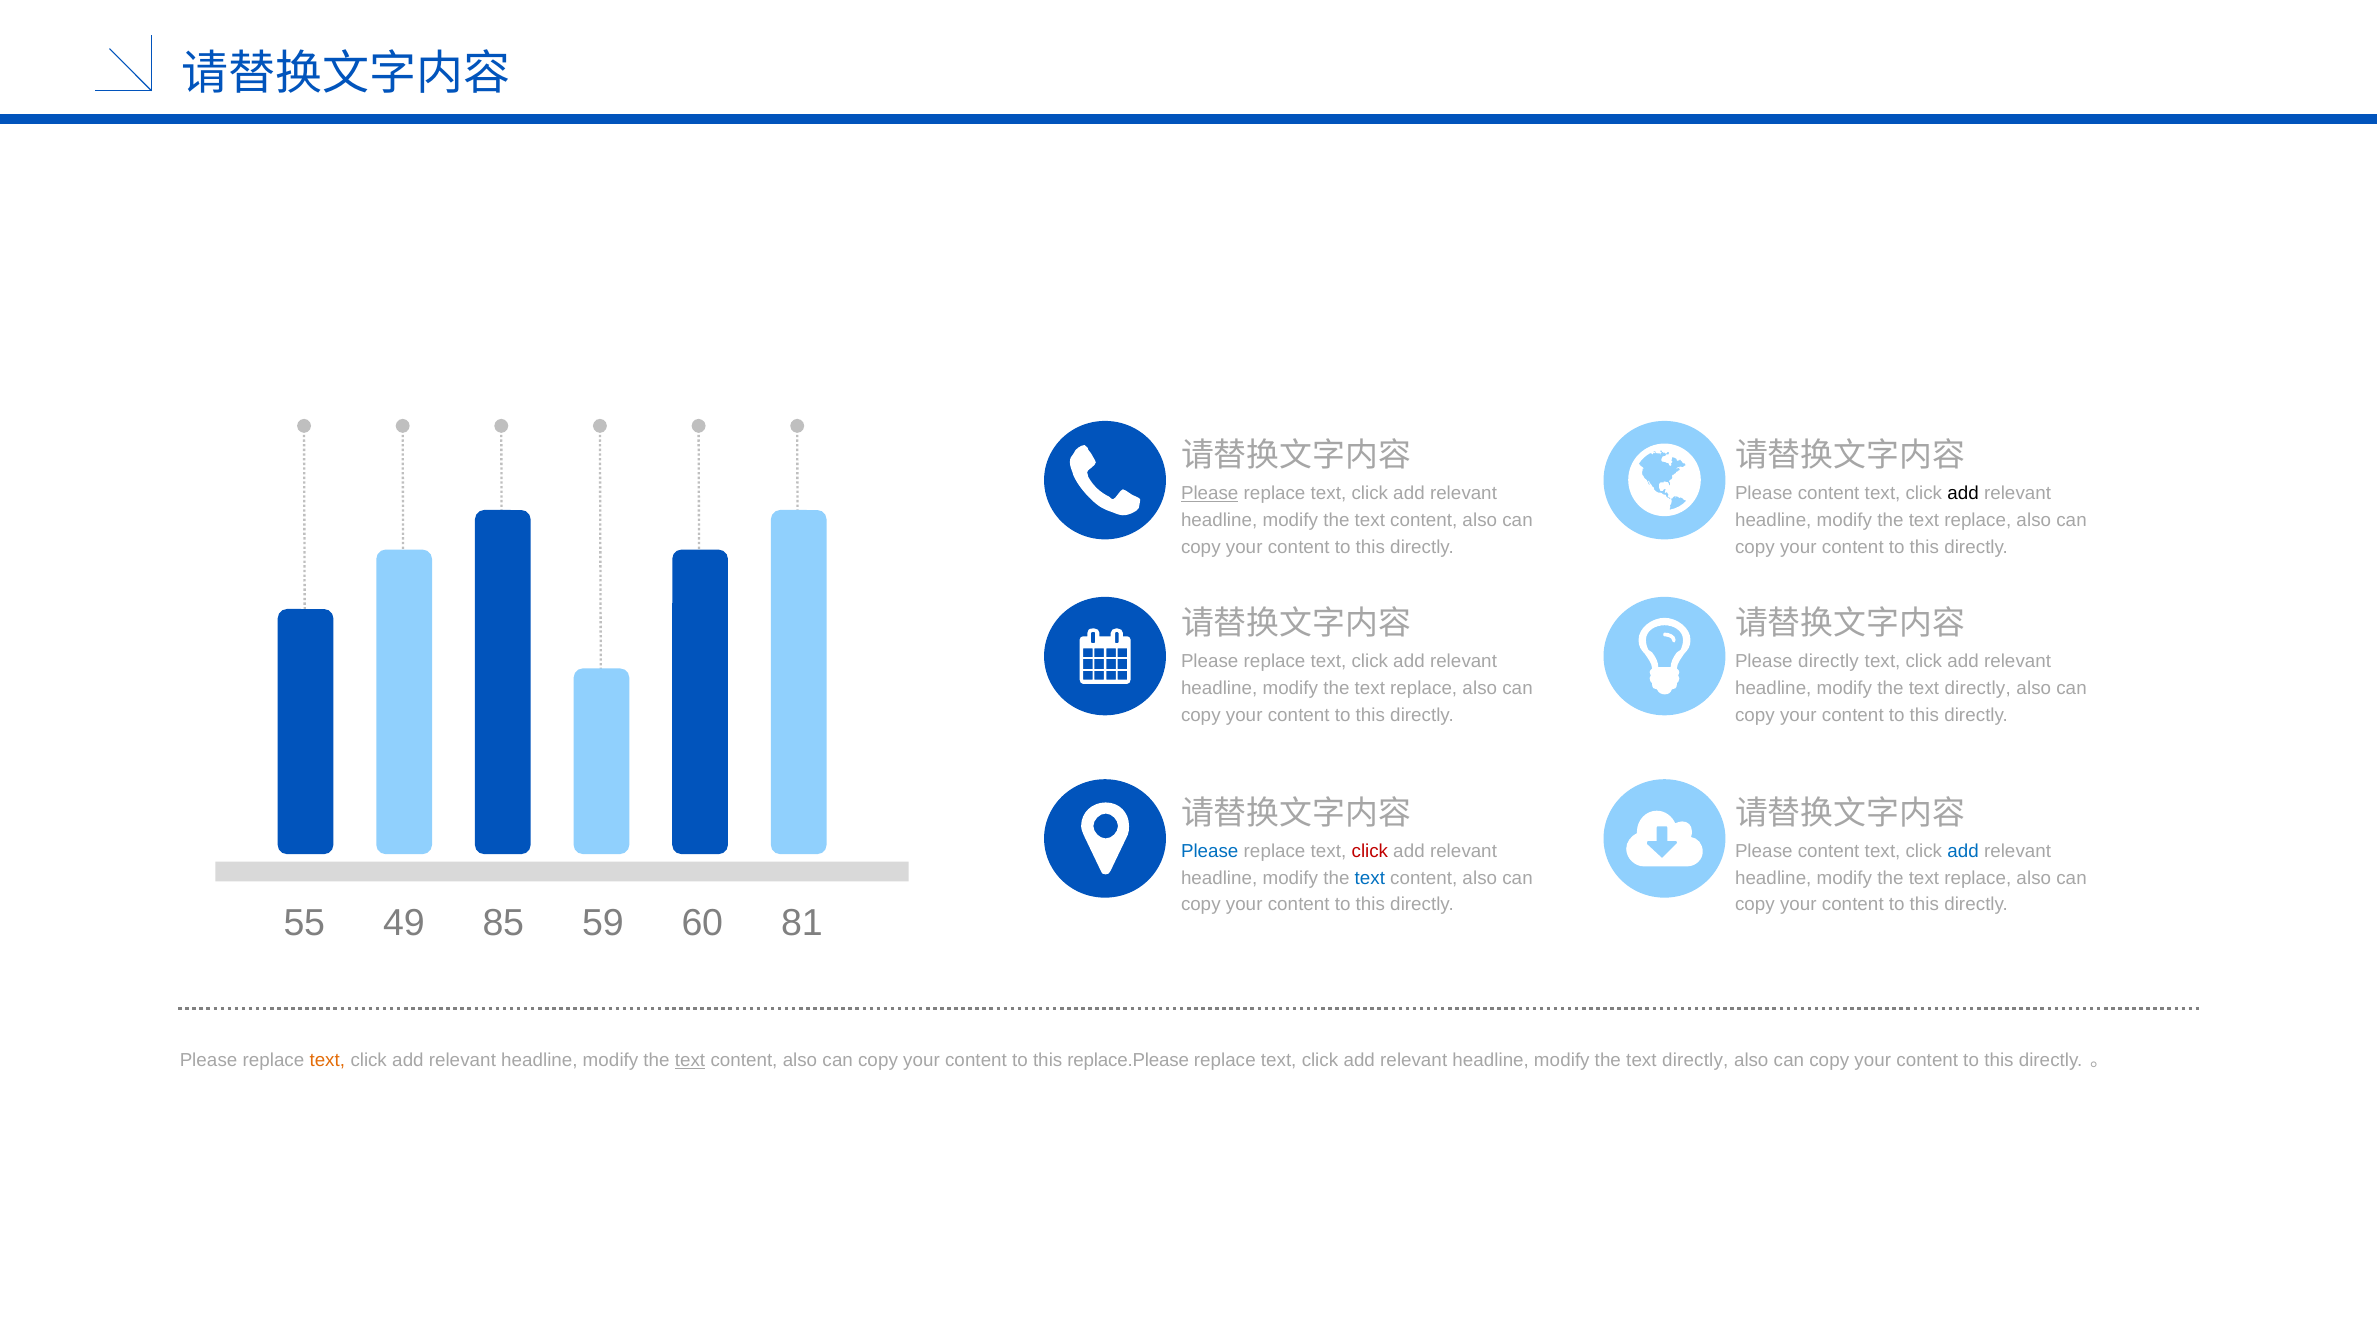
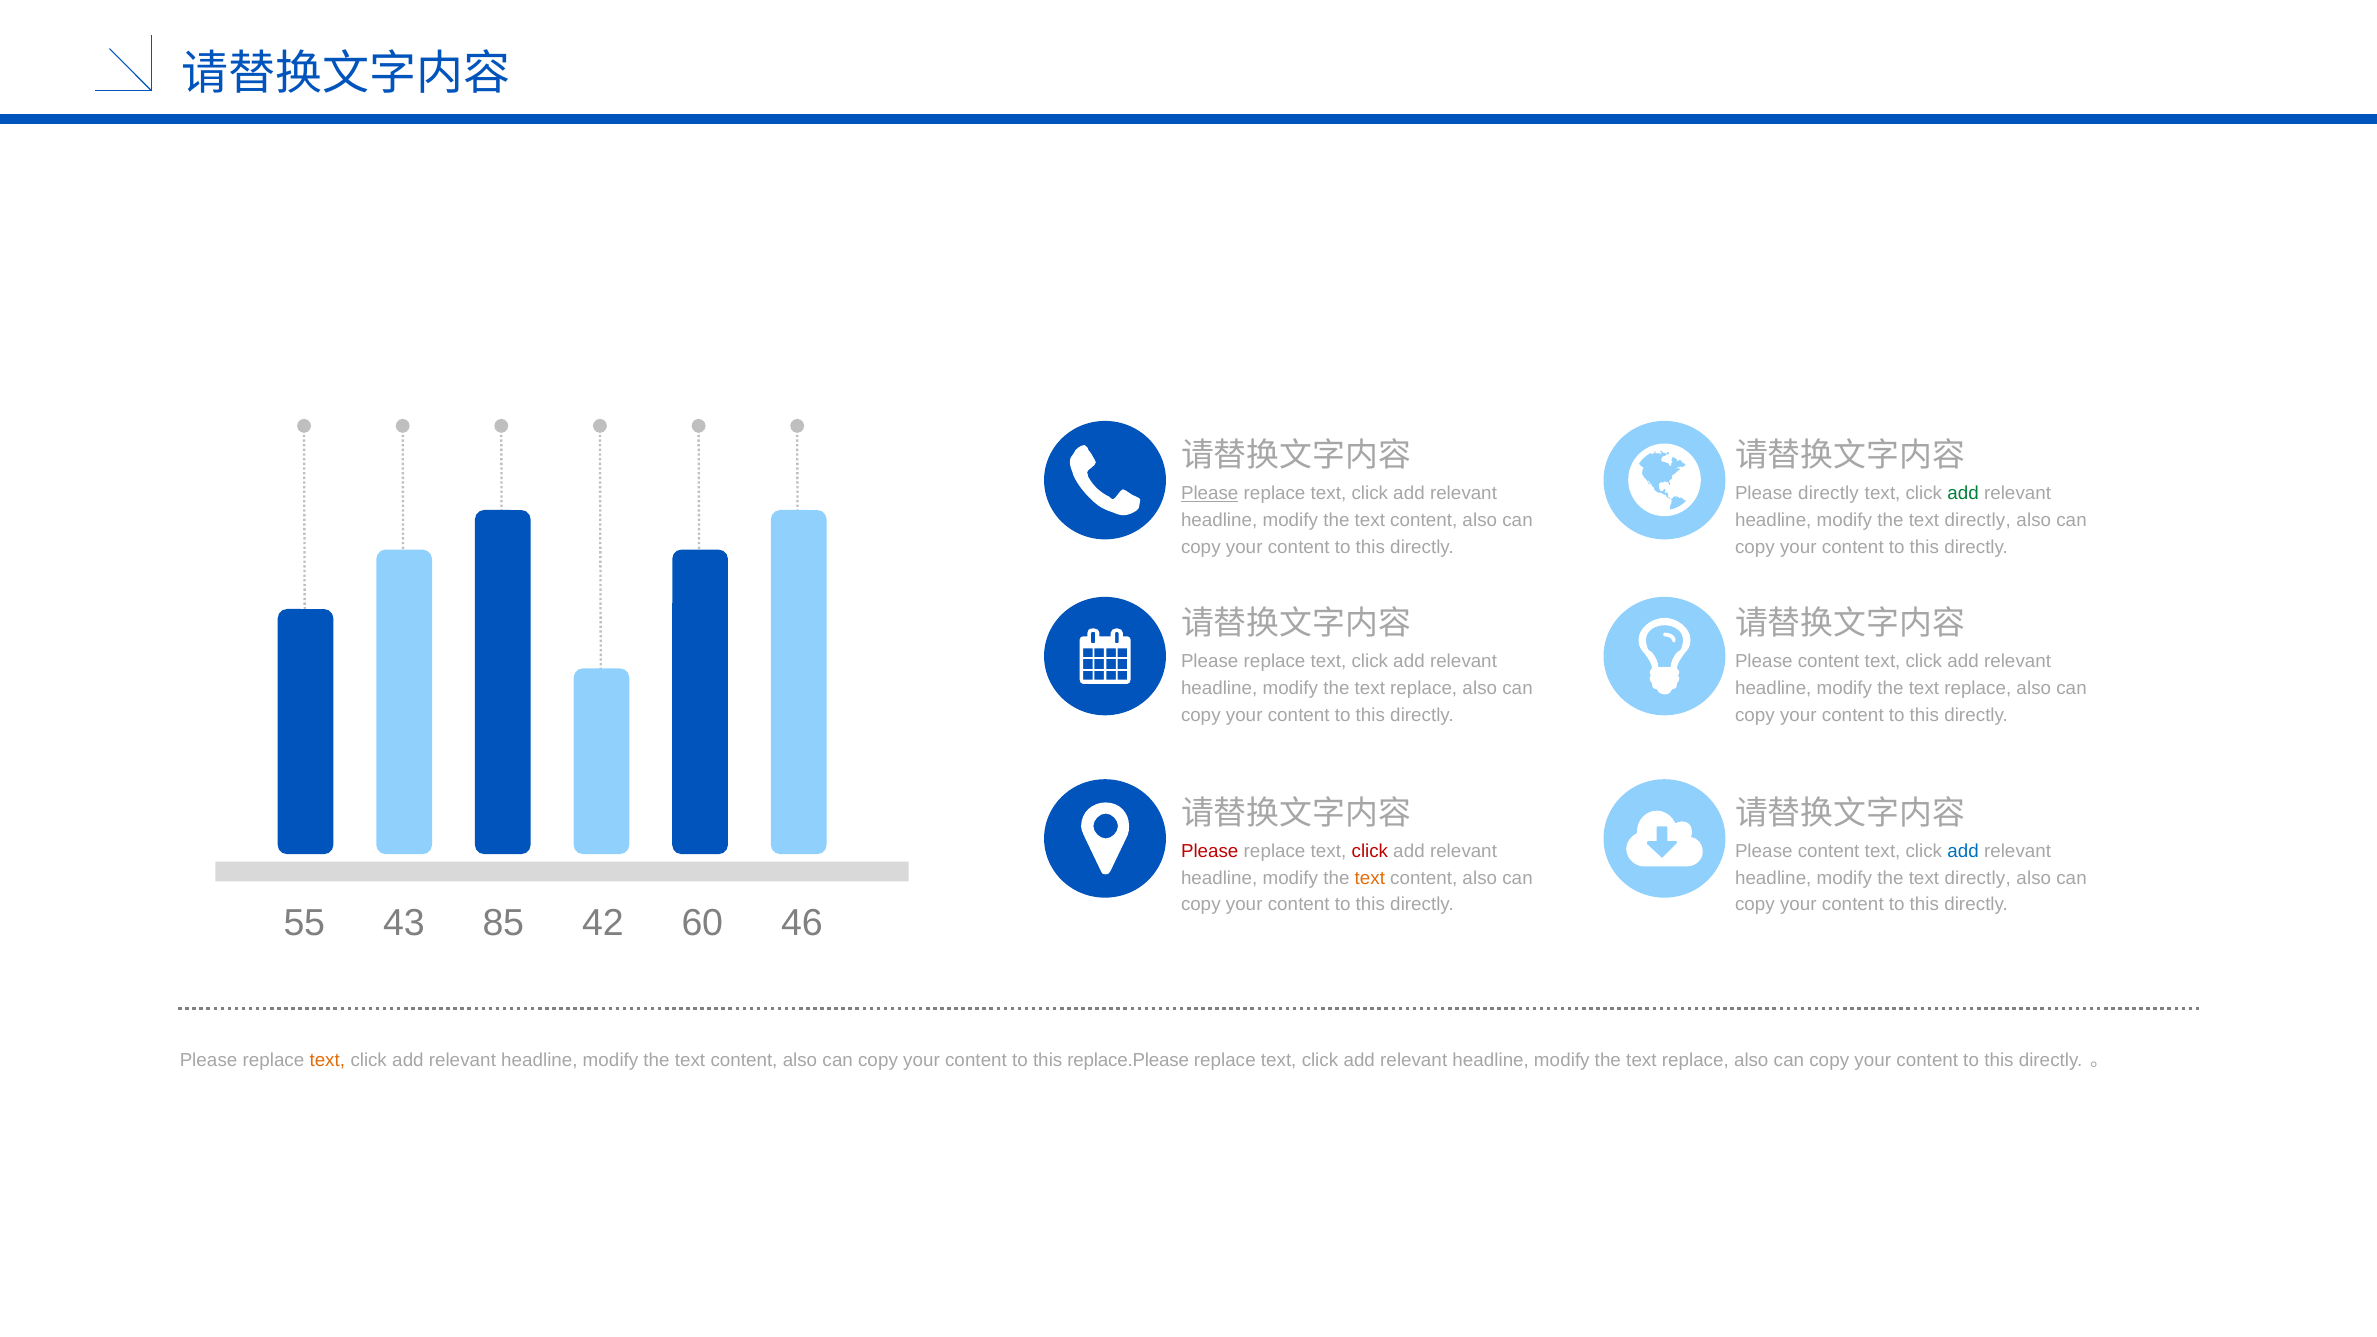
content at (1829, 493): content -> directly
add at (1963, 493) colour: black -> green
replace at (1978, 520): replace -> directly
directly at (1829, 661): directly -> content
directly at (1978, 688): directly -> replace
Please at (1210, 851) colour: blue -> red
text at (1370, 878) colour: blue -> orange
replace at (1978, 878): replace -> directly
49: 49 -> 43
59: 59 -> 42
81: 81 -> 46
text at (690, 1060) underline: present -> none
directly at (1695, 1060): directly -> replace
